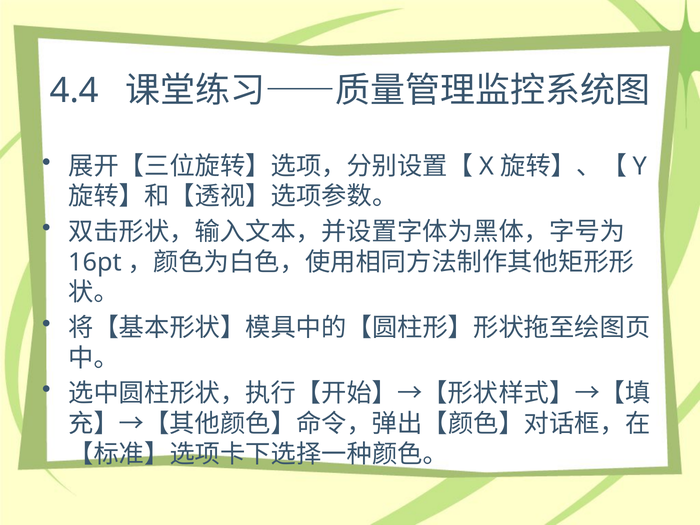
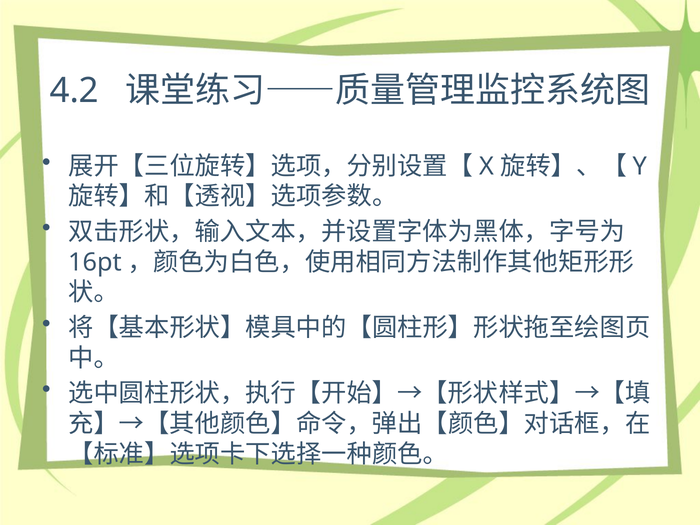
4.4: 4.4 -> 4.2
